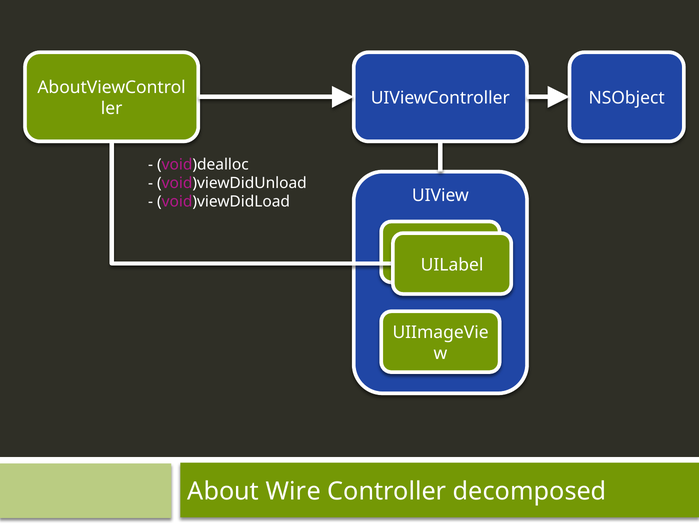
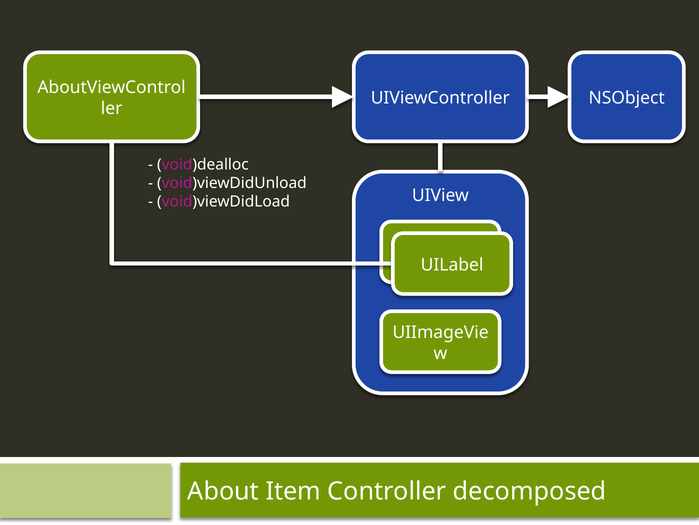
Wire: Wire -> Item
